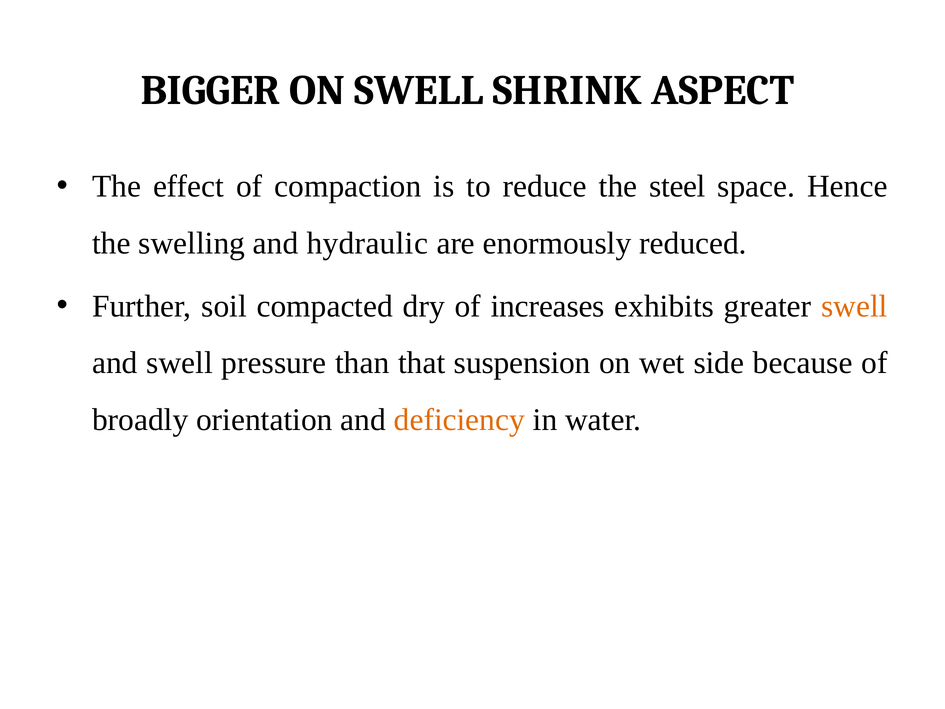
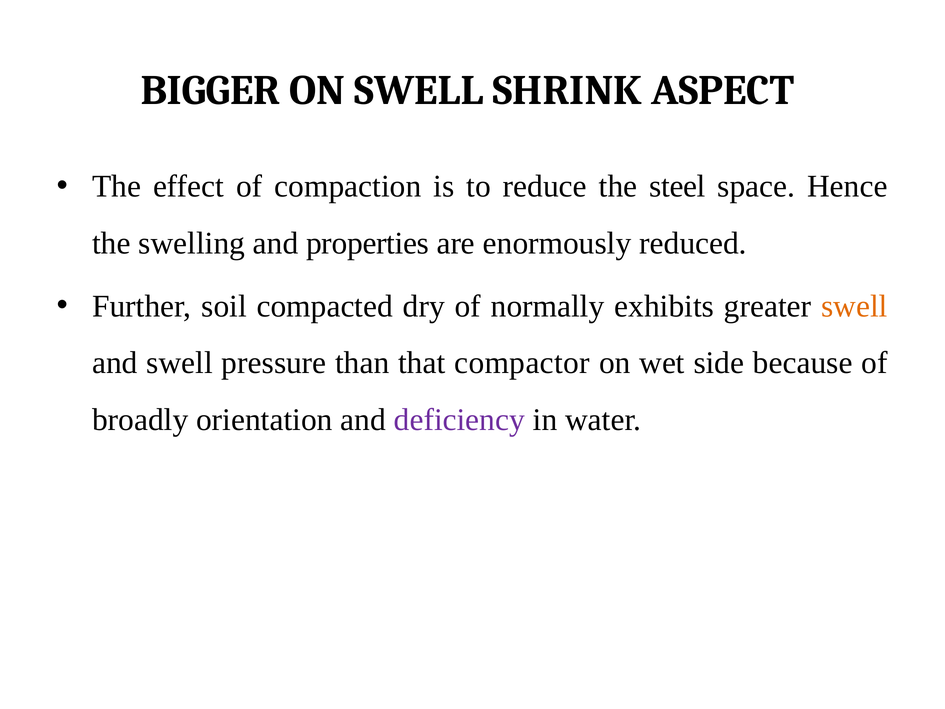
hydraulic: hydraulic -> properties
increases: increases -> normally
suspension: suspension -> compactor
deficiency colour: orange -> purple
